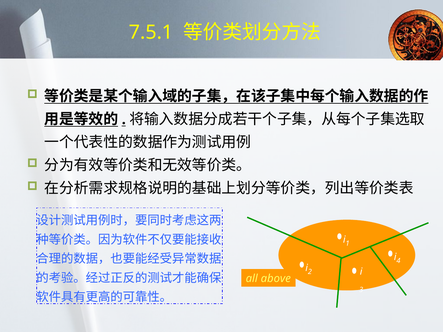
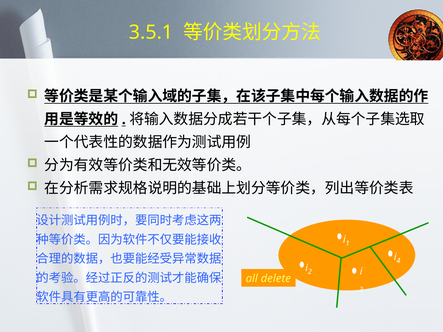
7.5.1: 7.5.1 -> 3.5.1
above: above -> delete
